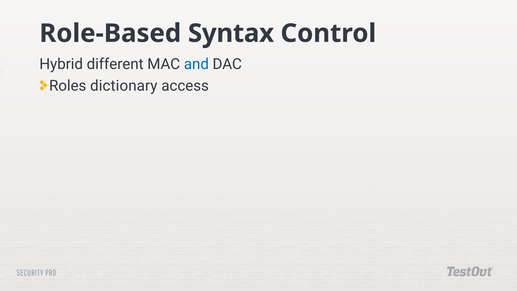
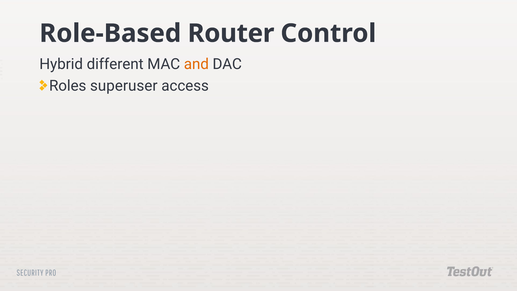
Syntax: Syntax -> Router
and colour: blue -> orange
dictionary: dictionary -> superuser
